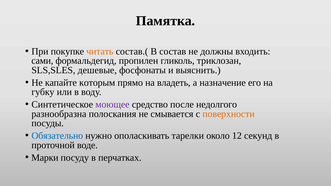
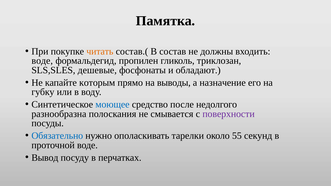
сами at (42, 61): сами -> воде
выяснить: выяснить -> обладают
владеть: владеть -> выводы
моющее colour: purple -> blue
поверхности colour: orange -> purple
12: 12 -> 55
Марки: Марки -> Вывод
